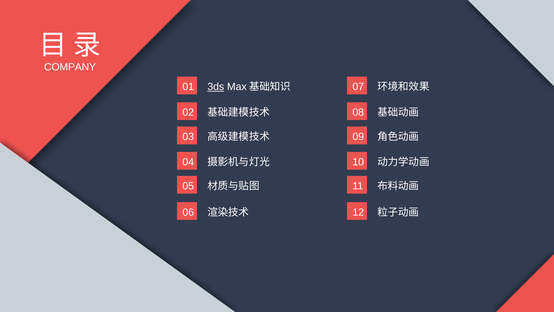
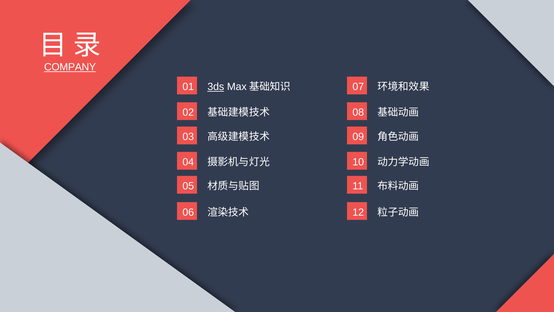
COMPANY underline: none -> present
